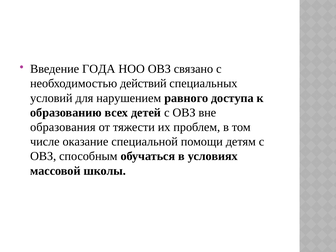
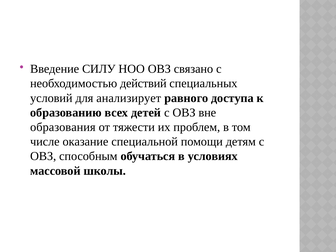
ГОДА: ГОДА -> СИЛУ
нарушением: нарушением -> анализирует
